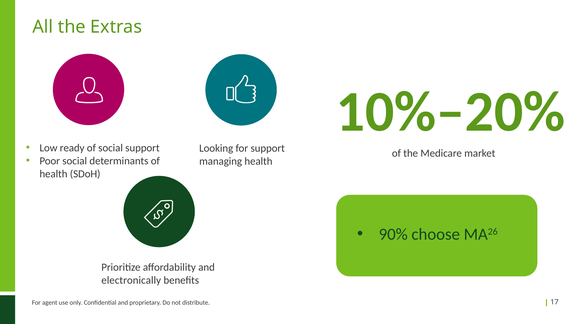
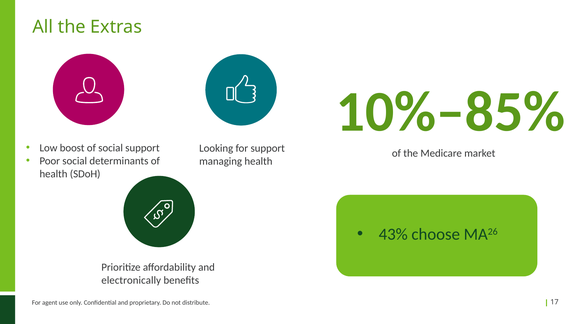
10%–20%: 10%–20% -> 10%–85%
ready: ready -> boost
90%: 90% -> 43%
